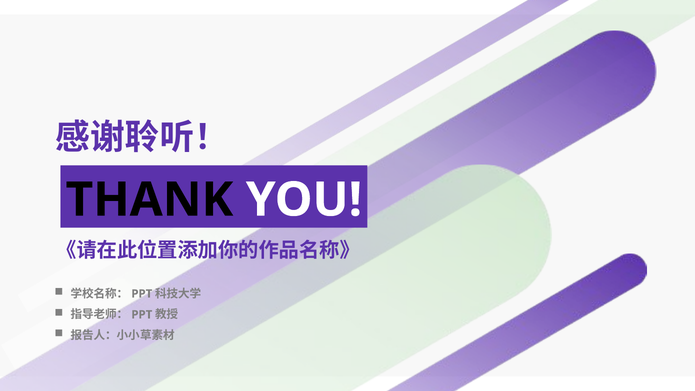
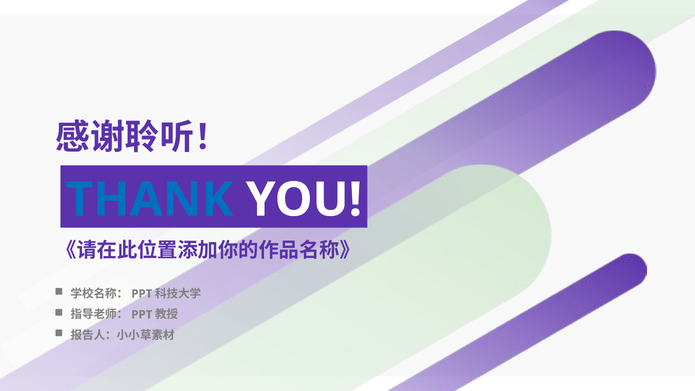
THANK colour: black -> blue
